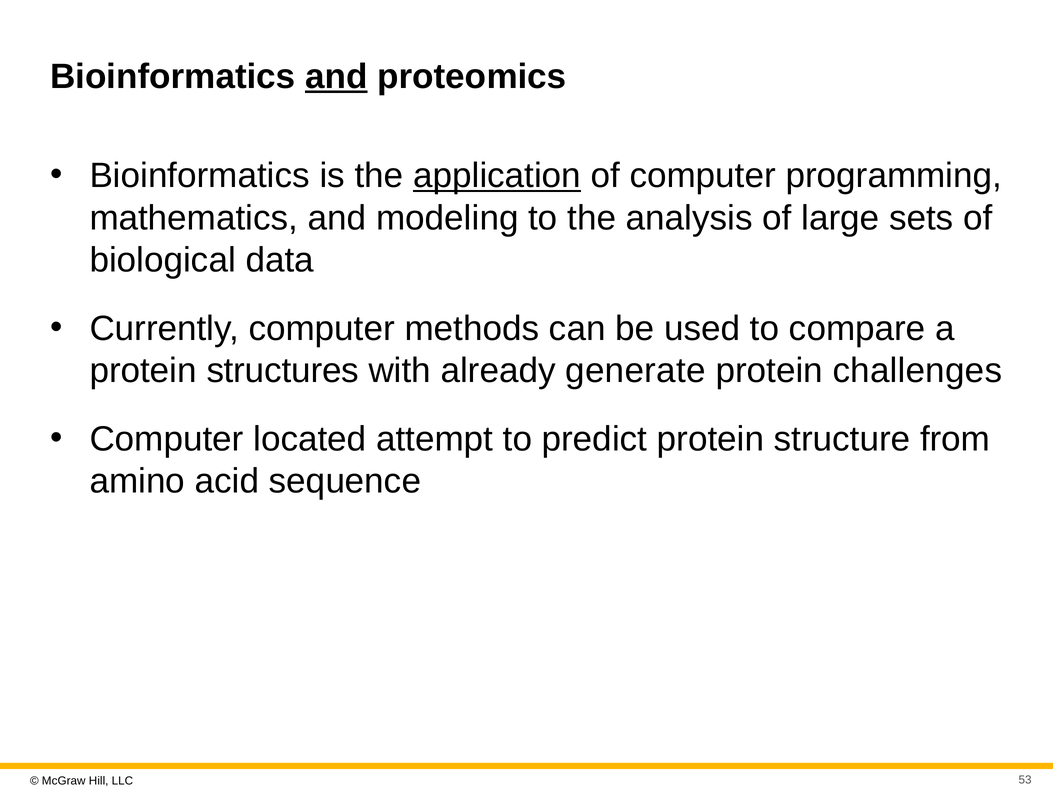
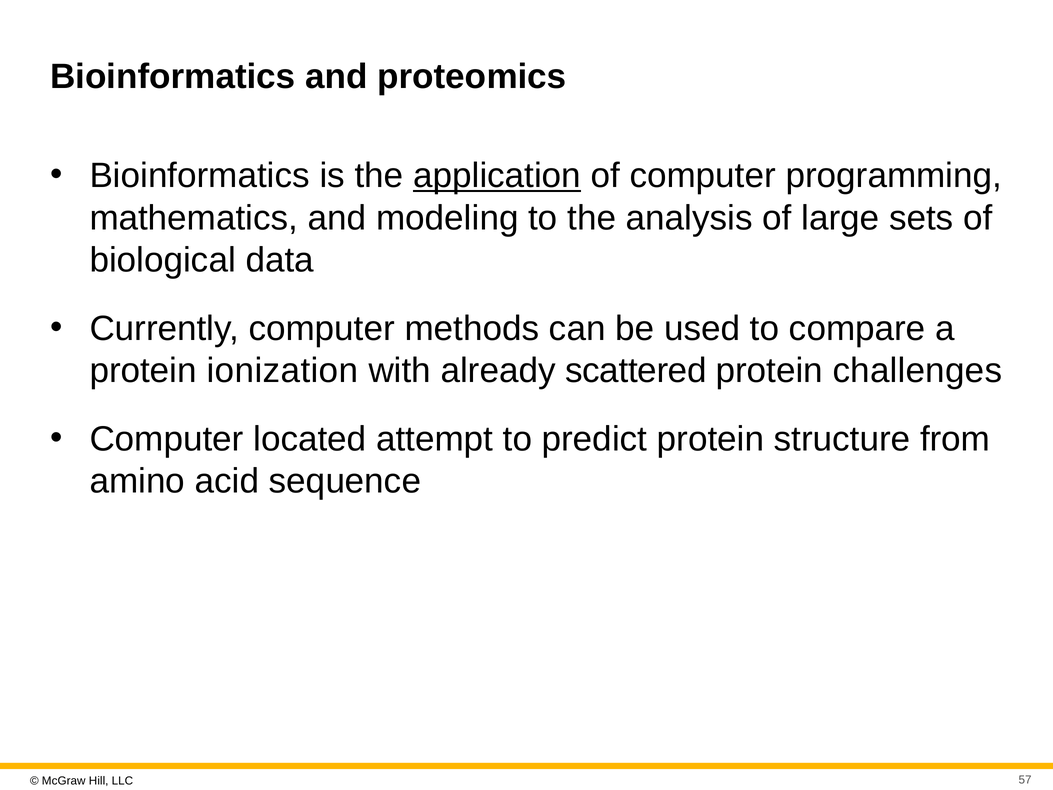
and at (336, 77) underline: present -> none
structures: structures -> ionization
generate: generate -> scattered
53: 53 -> 57
